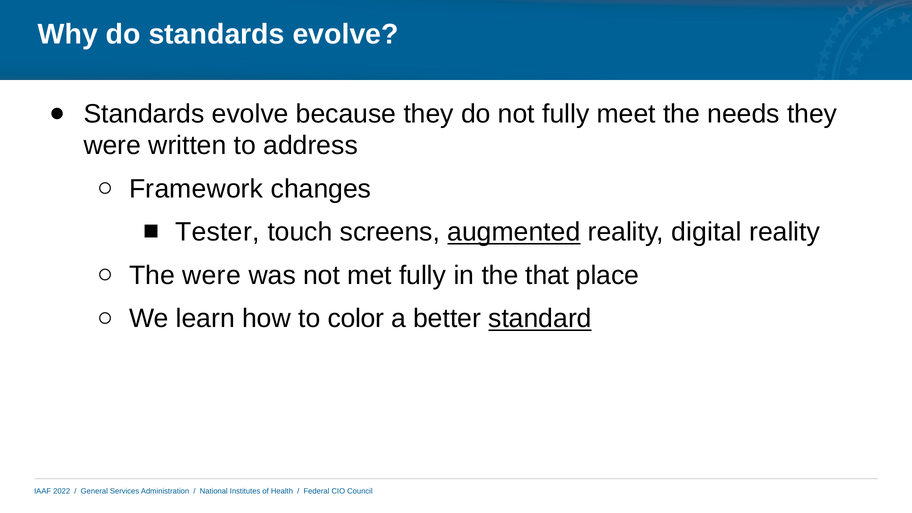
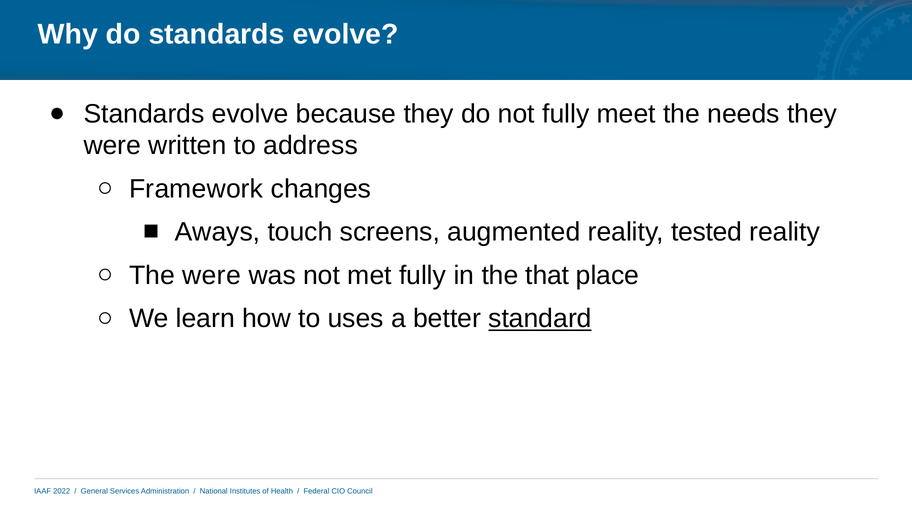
Tester: Tester -> Aways
augmented underline: present -> none
digital: digital -> tested
color: color -> uses
